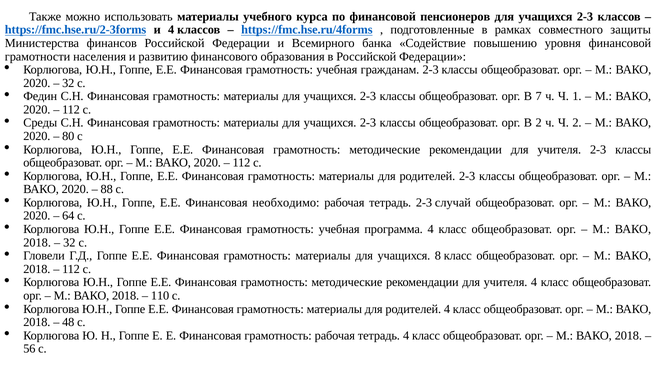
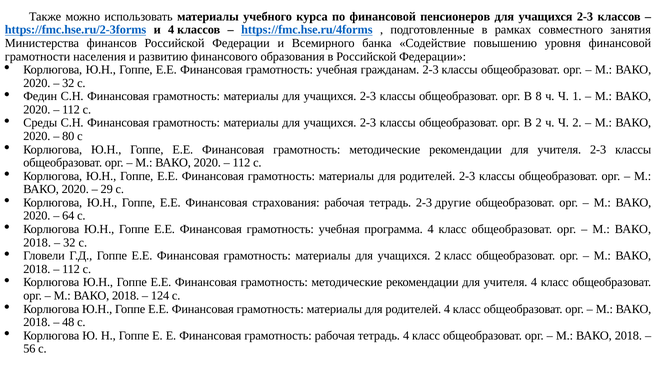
защиты: защиты -> занятия
7: 7 -> 8
88: 88 -> 29
необходимо: необходимо -> страхования
случай: случай -> другие
учащихся 8: 8 -> 2
110: 110 -> 124
